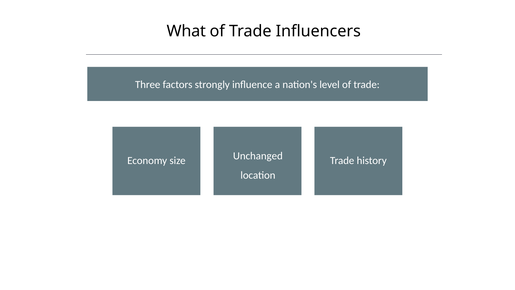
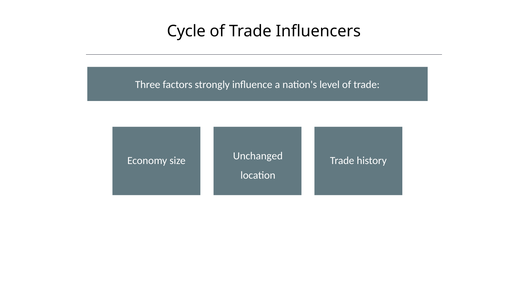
What: What -> Cycle
